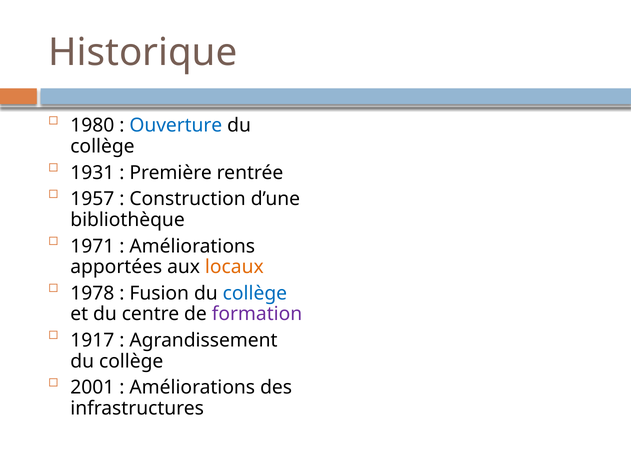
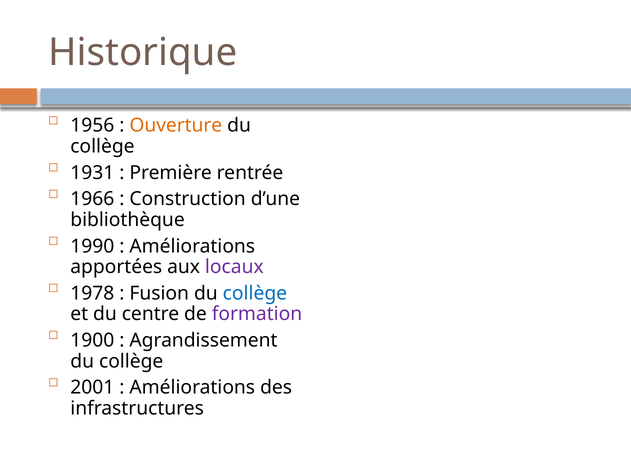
1980: 1980 -> 1956
Ouverture colour: blue -> orange
1957: 1957 -> 1966
1971: 1971 -> 1990
locaux colour: orange -> purple
1917: 1917 -> 1900
